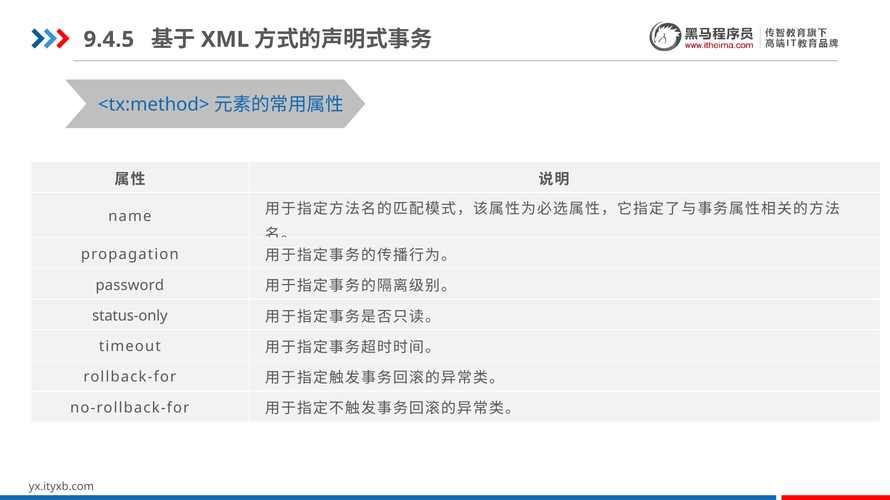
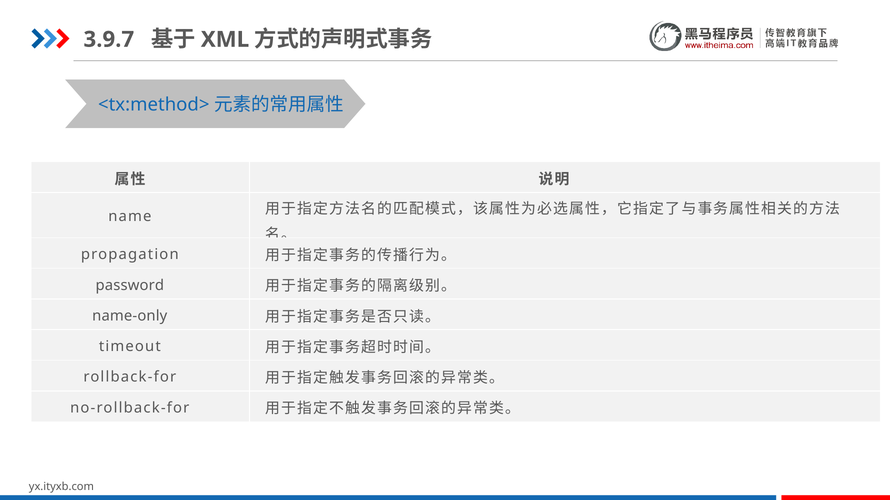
9.4.5: 9.4.5 -> 3.9.7
status-only: status-only -> name-only
